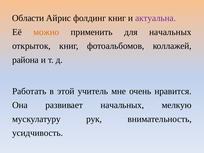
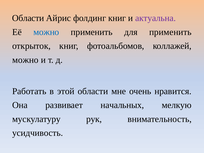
можно at (46, 32) colour: orange -> blue
для начальных: начальных -> применить
района at (25, 60): района -> можно
этой учитель: учитель -> области
